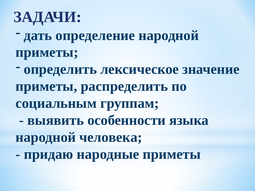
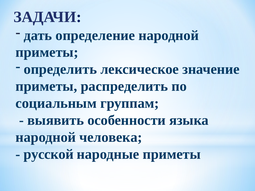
придаю: придаю -> русской
